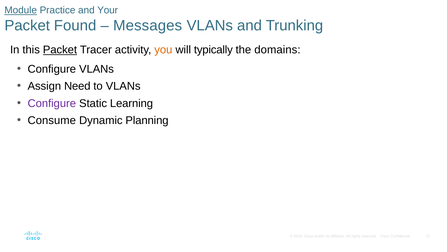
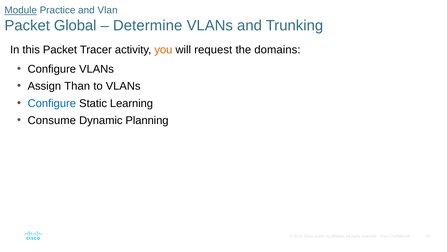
Your: Your -> Vlan
Found: Found -> Global
Messages: Messages -> Determine
Packet at (60, 50) underline: present -> none
typically: typically -> request
Need: Need -> Than
Configure at (52, 103) colour: purple -> blue
